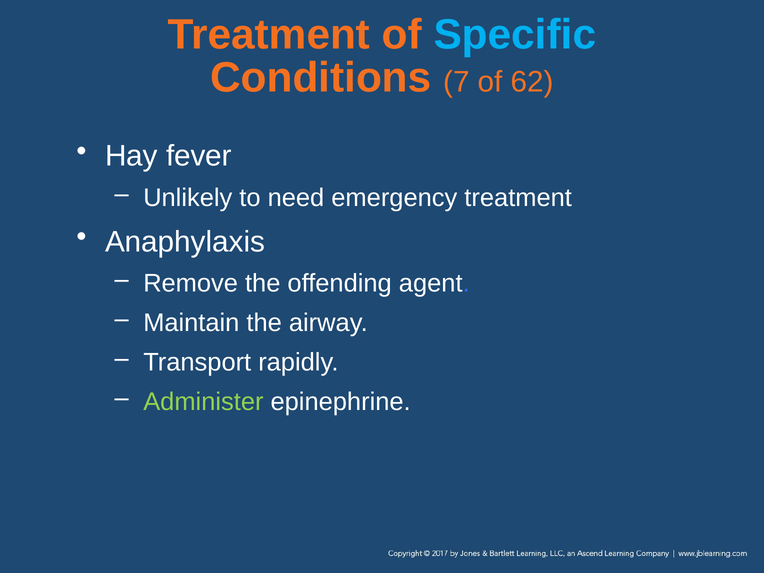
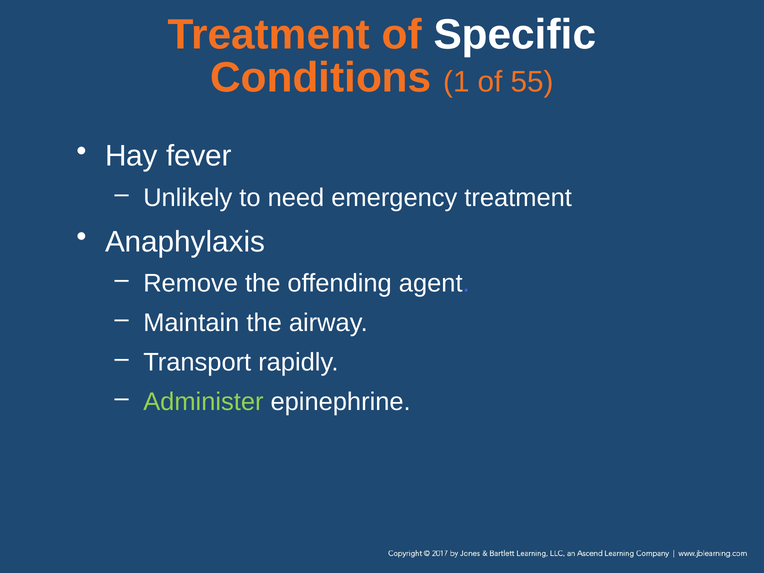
Specific colour: light blue -> white
7: 7 -> 1
62: 62 -> 55
